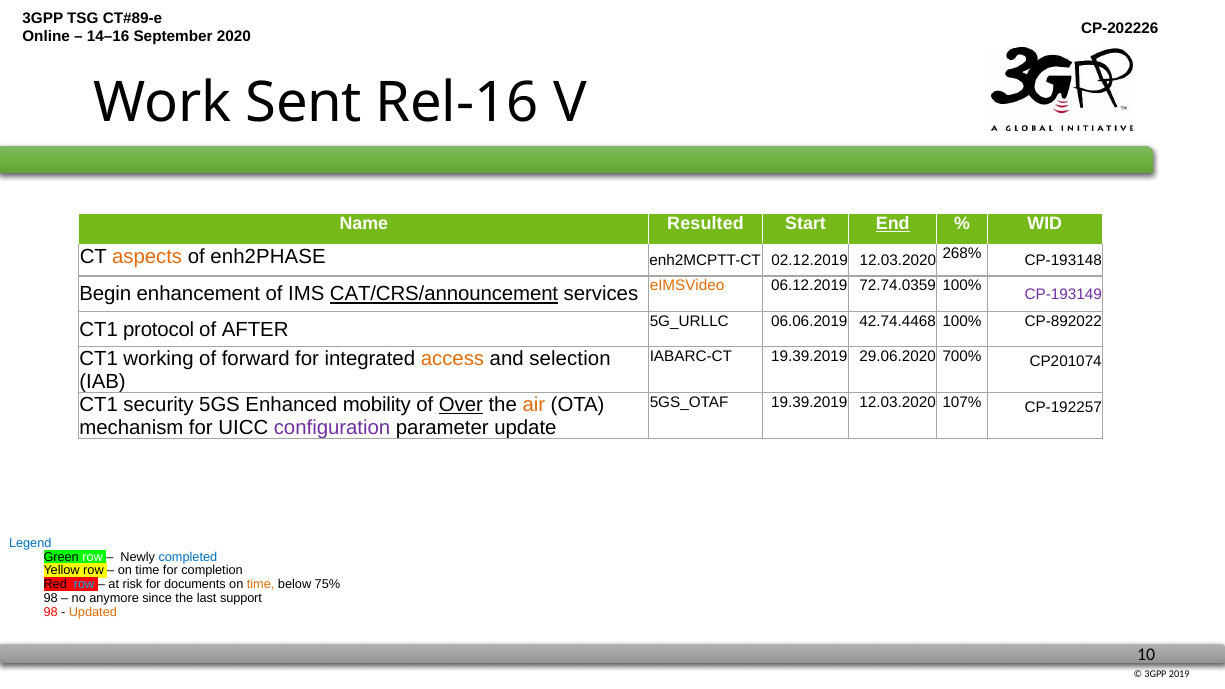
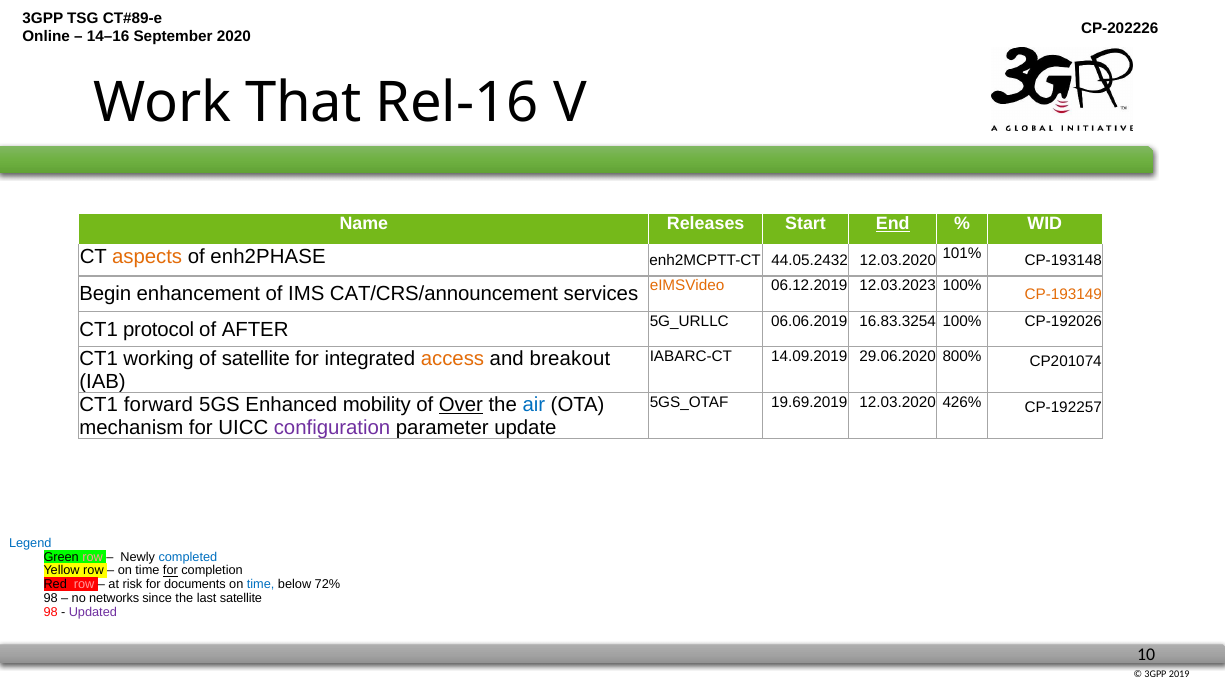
Sent: Sent -> That
Resulted: Resulted -> Releases
02.12.2019: 02.12.2019 -> 44.05.2432
268%: 268% -> 101%
CAT/CRS/announcement underline: present -> none
72.74.0359: 72.74.0359 -> 12.03.2023
CP-193149 colour: purple -> orange
42.74.4468: 42.74.4468 -> 16.83.3254
CP-892022: CP-892022 -> CP-192026
IABARC-CT 19.39.2019: 19.39.2019 -> 14.09.2019
700%: 700% -> 800%
of forward: forward -> satellite
selection: selection -> breakout
19.39.2019 at (809, 403): 19.39.2019 -> 19.69.2019
107%: 107% -> 426%
security: security -> forward
air colour: orange -> blue
row at (93, 557) colour: white -> pink
for at (170, 571) underline: none -> present
row at (84, 585) colour: light blue -> pink
time at (261, 585) colour: orange -> blue
75%: 75% -> 72%
anymore: anymore -> networks
last support: support -> satellite
Updated colour: orange -> purple
